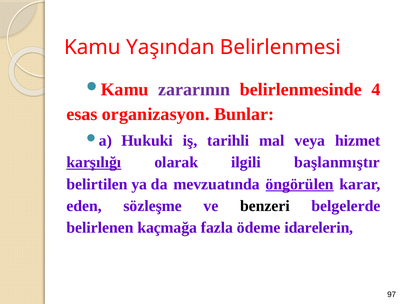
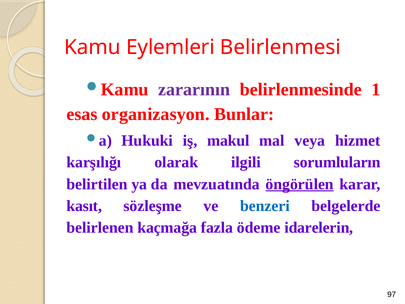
Yaşından: Yaşından -> Eylemleri
4: 4 -> 1
tarihli: tarihli -> makul
karşılığı underline: present -> none
başlanmıştır: başlanmıştır -> sorumluların
eden: eden -> kasıt
benzeri colour: black -> blue
